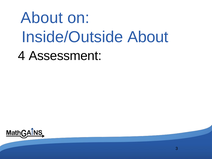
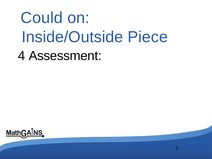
About at (42, 18): About -> Could
Inside/Outside About: About -> Piece
